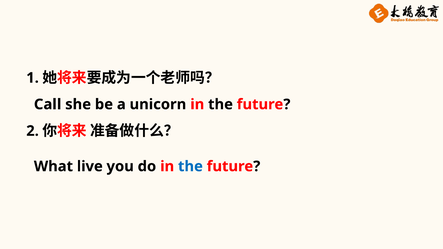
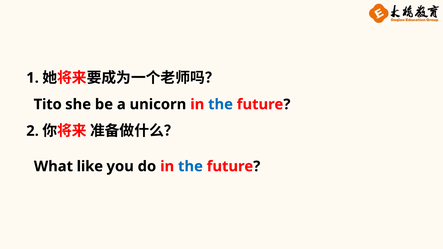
Call: Call -> Tito
the at (221, 104) colour: black -> blue
live: live -> like
